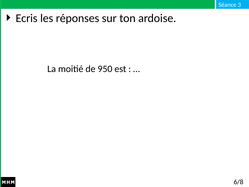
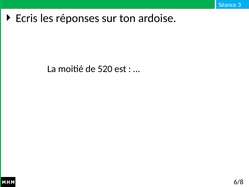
950: 950 -> 520
